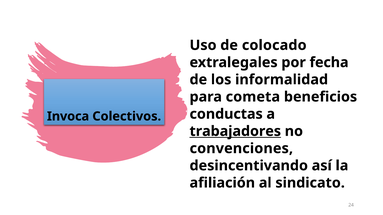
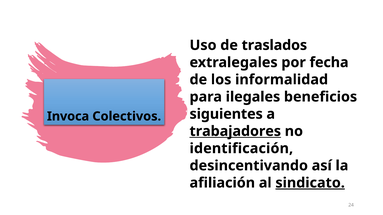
colocado: colocado -> traslados
cometa: cometa -> ilegales
conductas: conductas -> siguientes
convenciones: convenciones -> identificación
sindicato underline: none -> present
